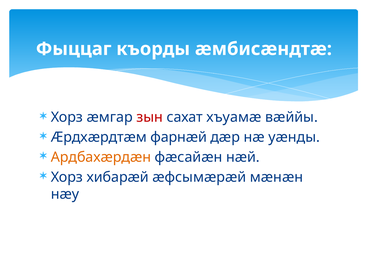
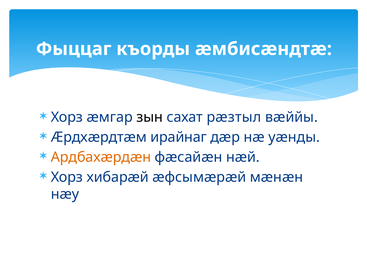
зын colour: red -> black
хъуамæ: хъуамæ -> рæзтыл
фарнæй: фарнæй -> ирайнаг
